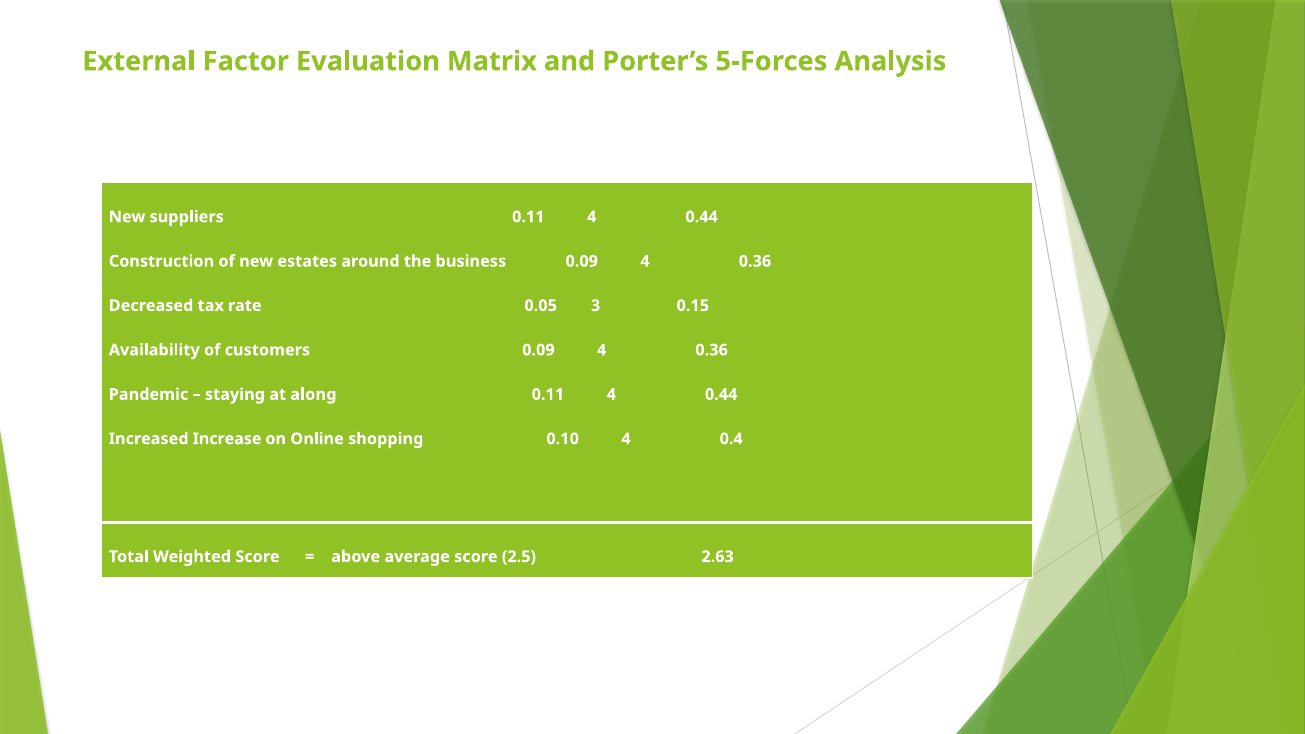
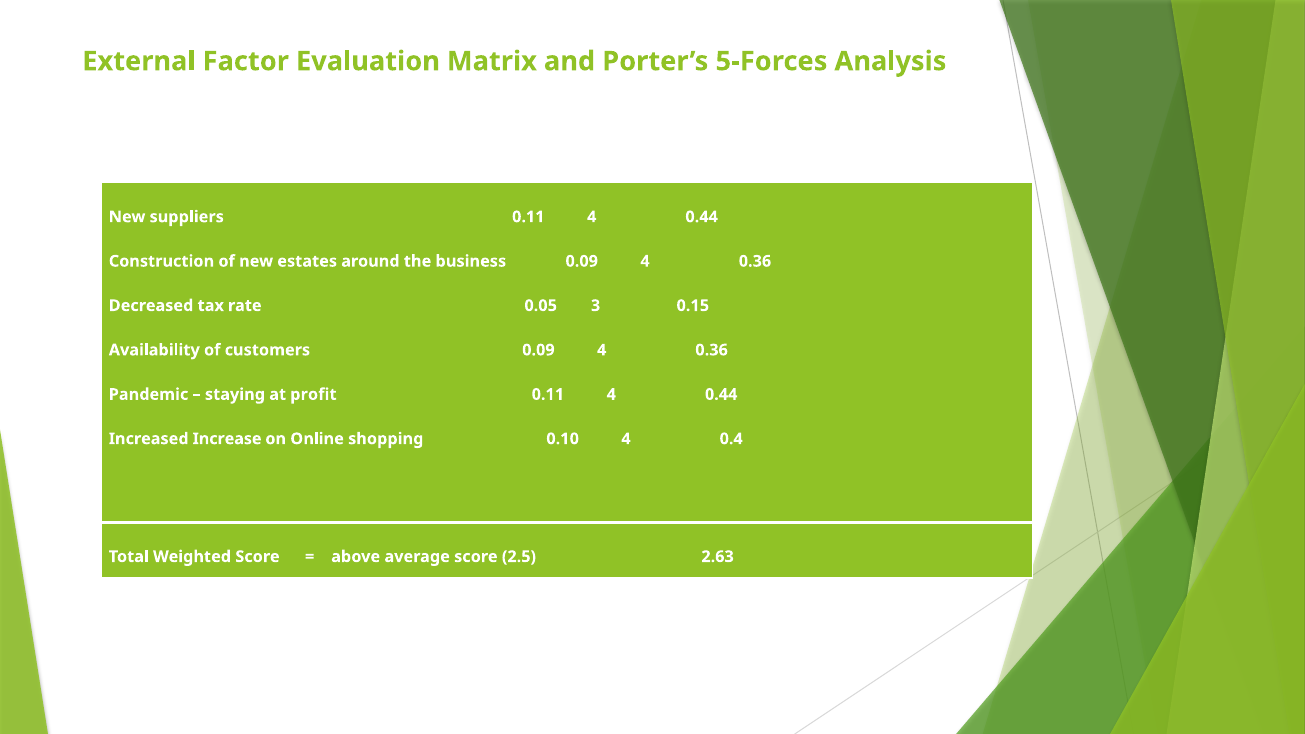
along: along -> profit
